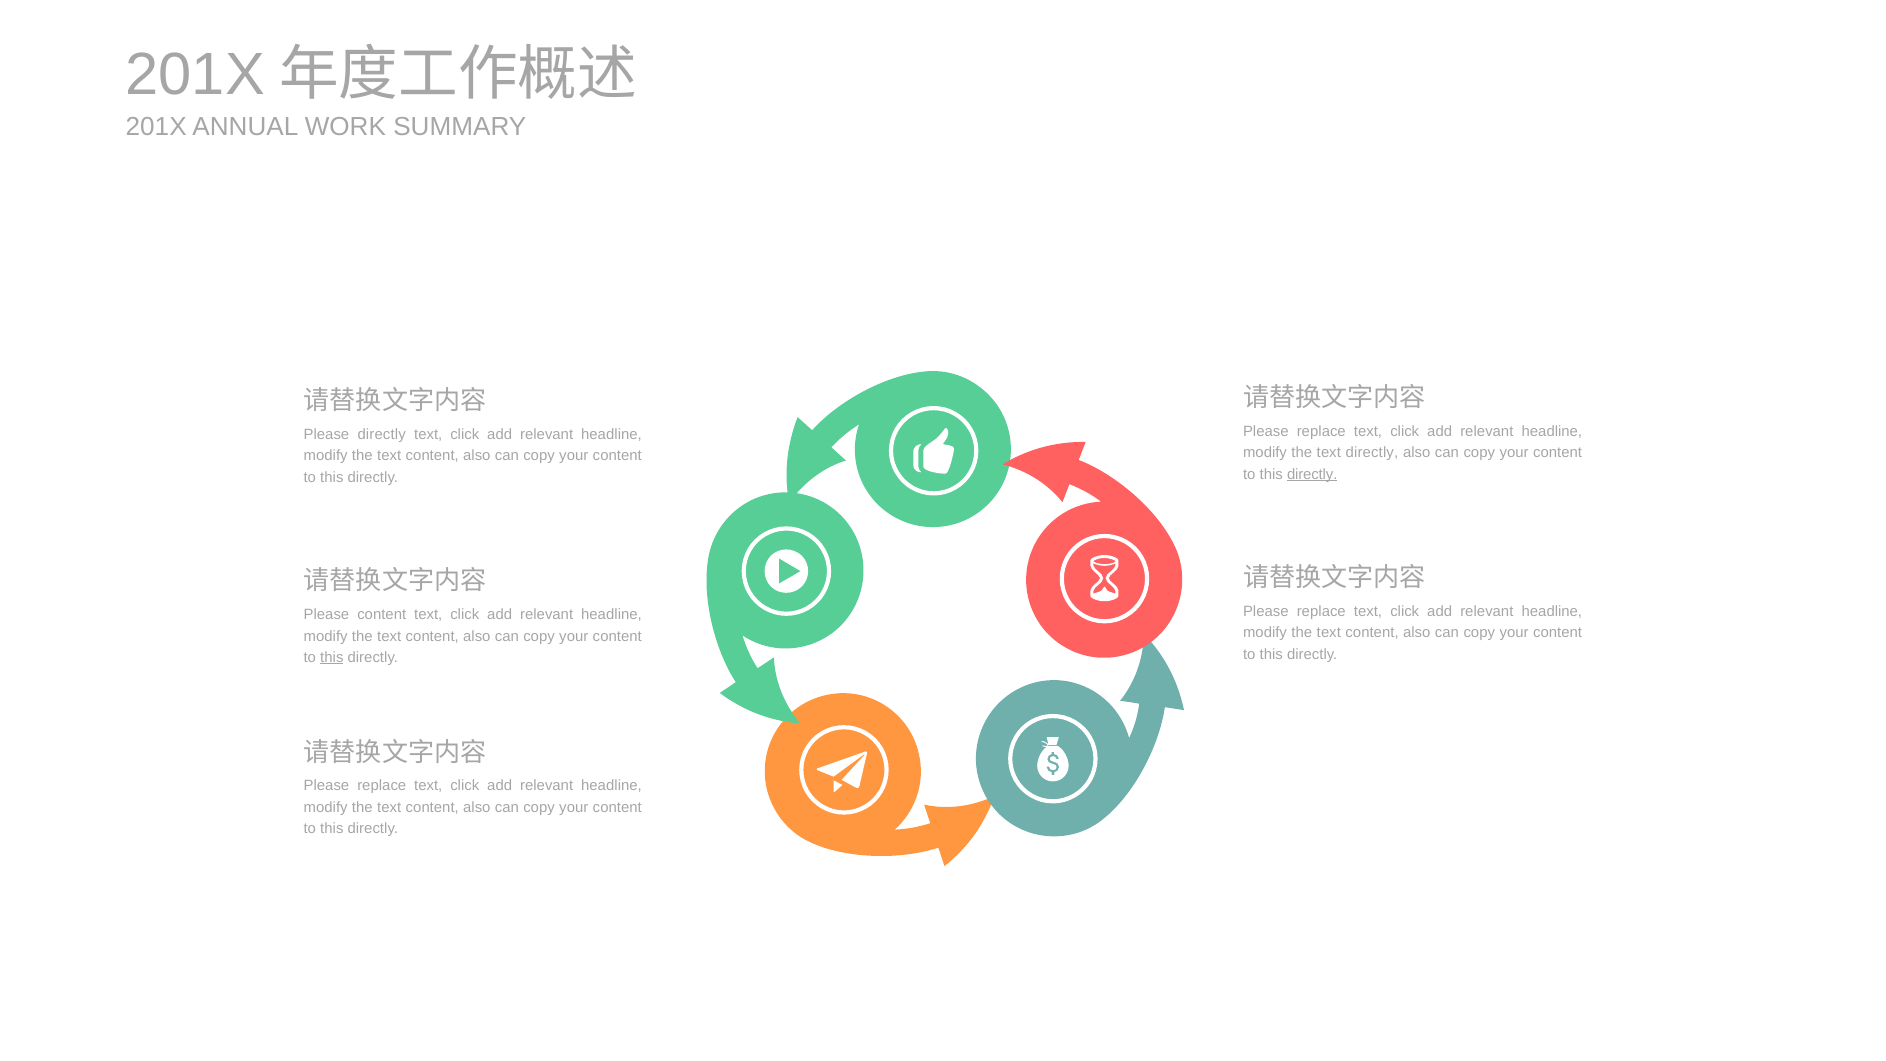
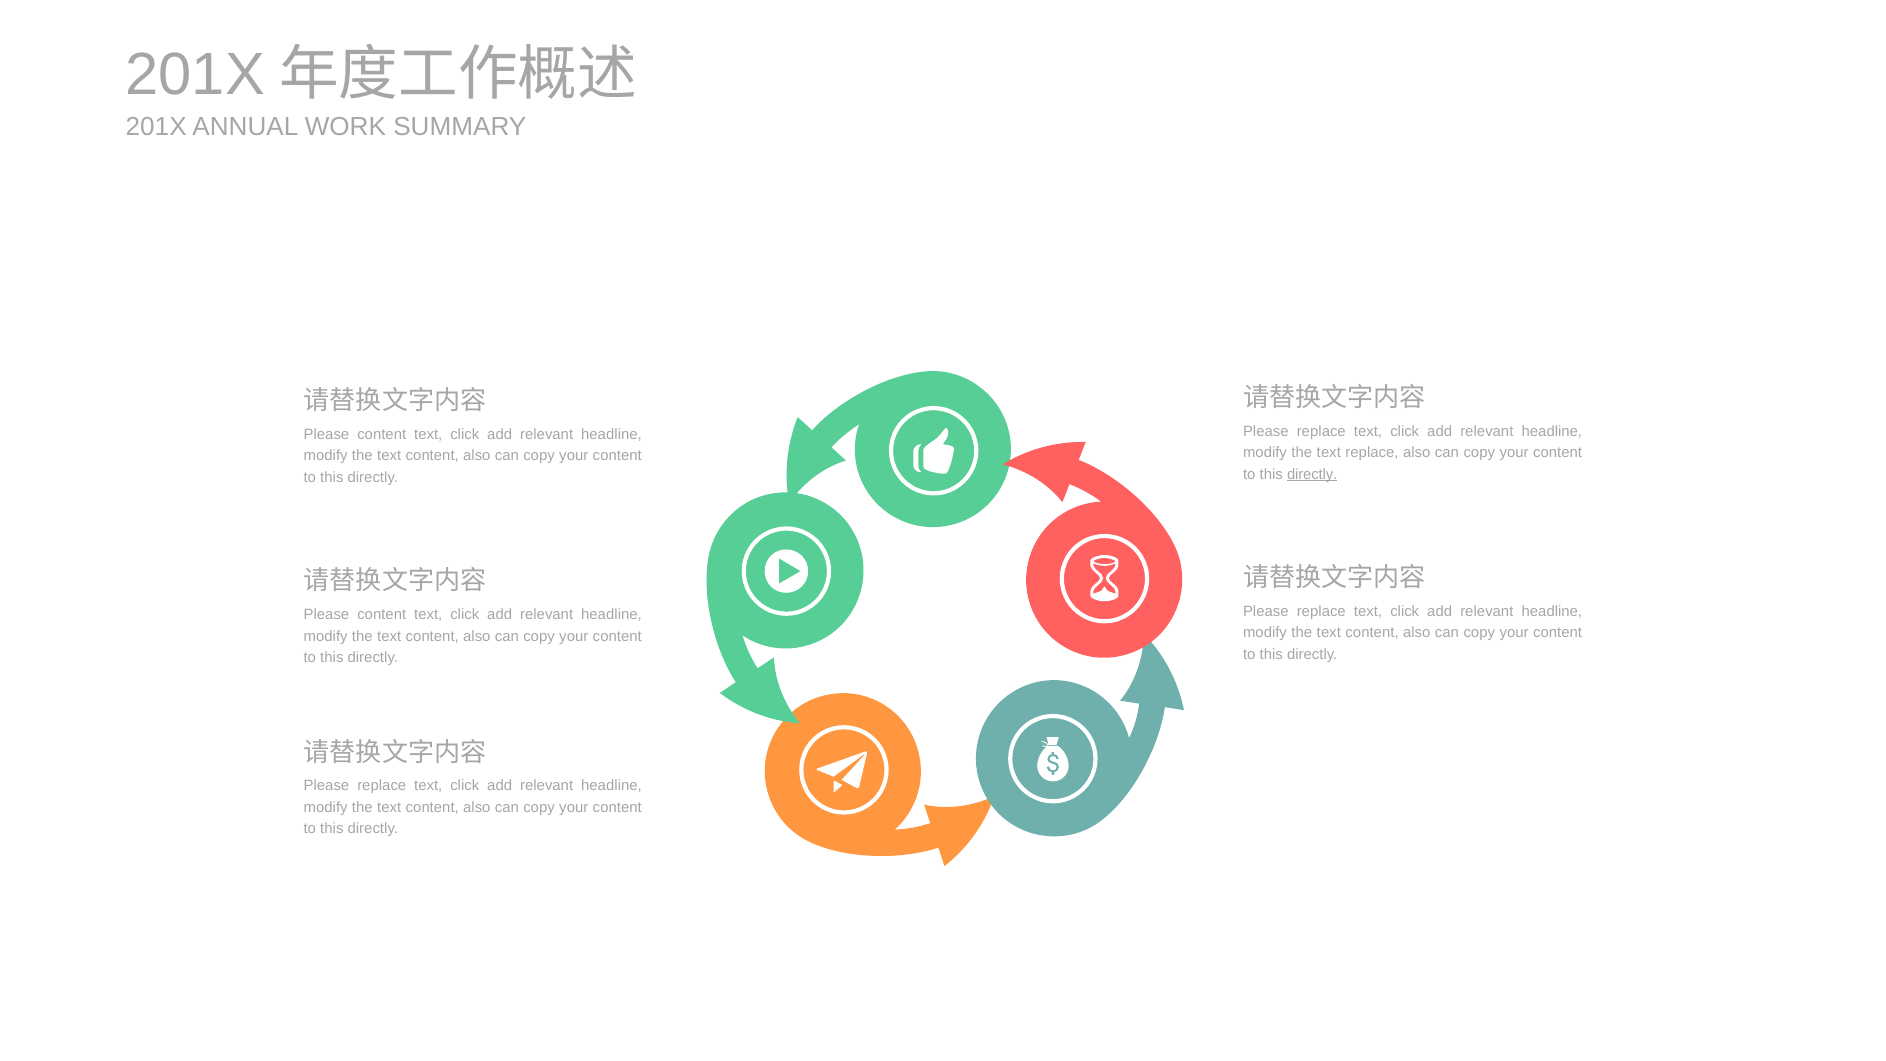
directly at (382, 434): directly -> content
text directly: directly -> replace
this at (332, 657) underline: present -> none
